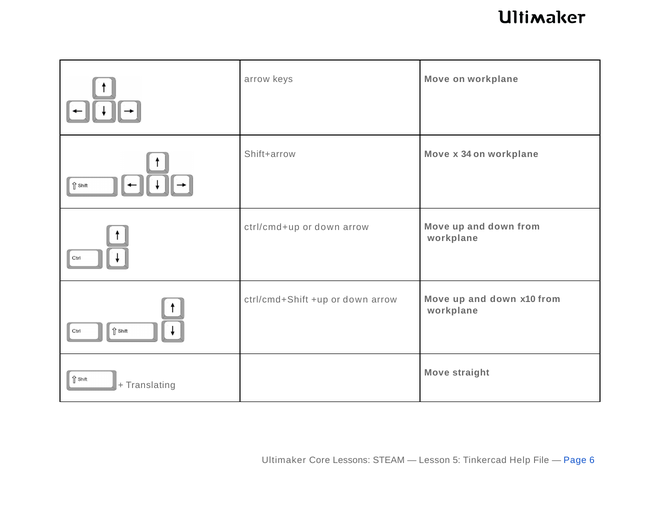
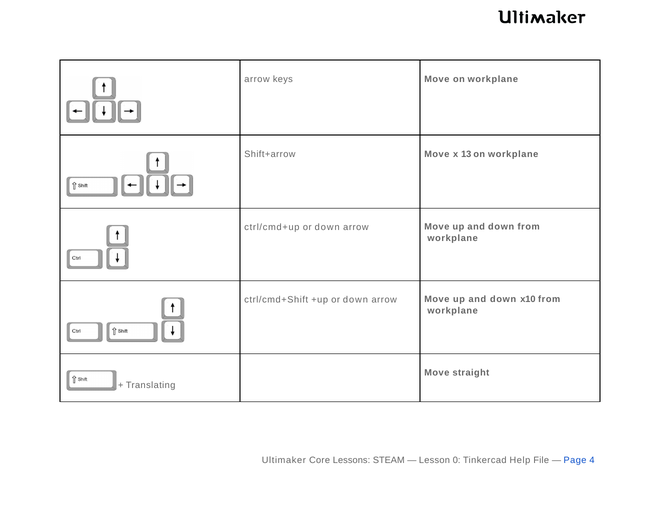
34: 34 -> 13
5: 5 -> 0
6: 6 -> 4
